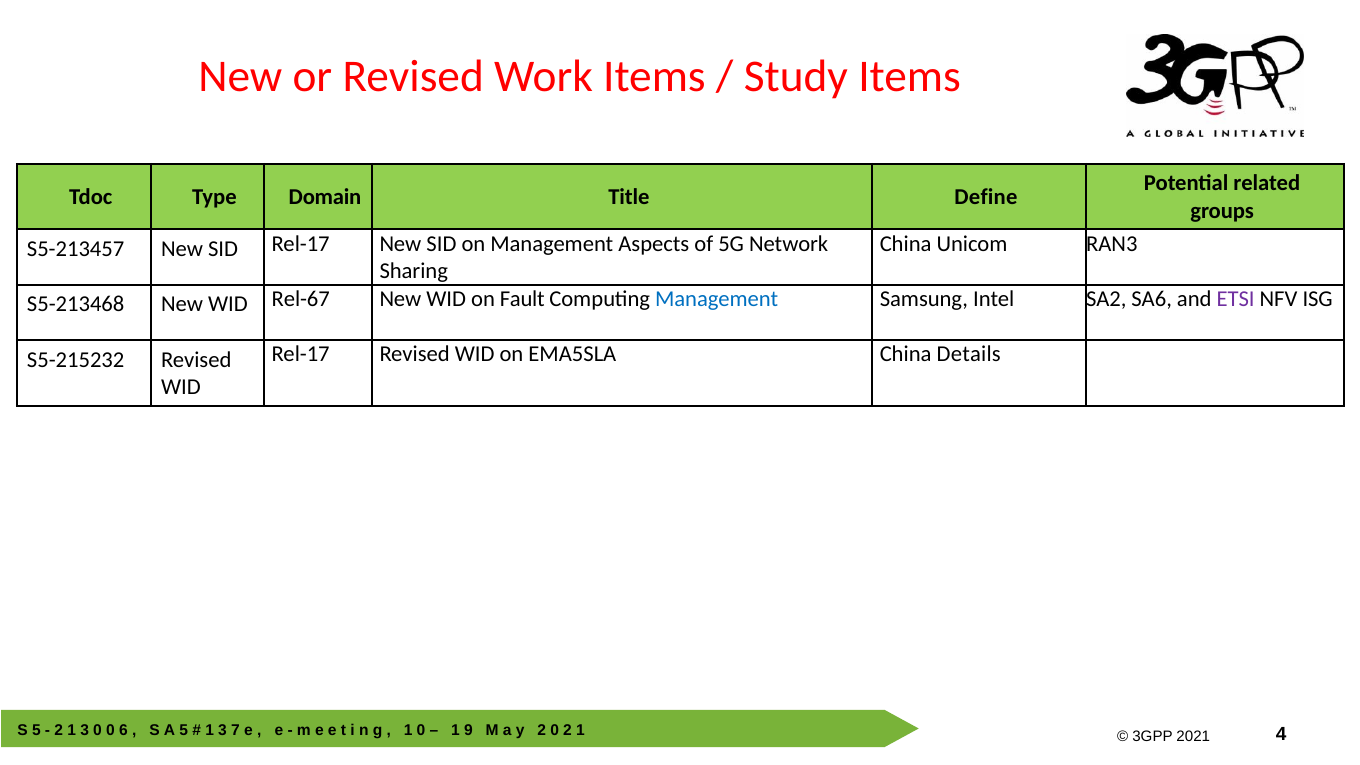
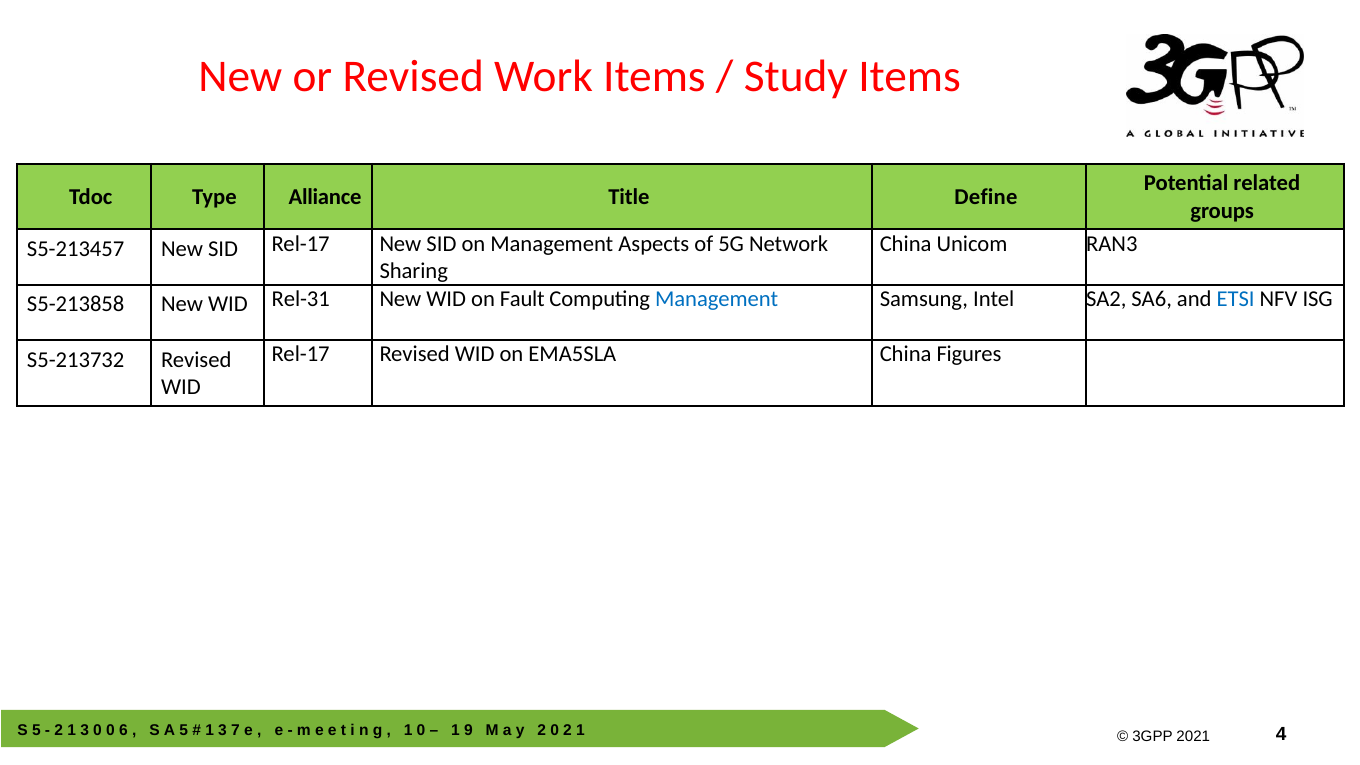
Domain: Domain -> Alliance
S5-213468: S5-213468 -> S5-213858
Rel-67: Rel-67 -> Rel-31
ETSI colour: purple -> blue
Details: Details -> Figures
S5-215232: S5-215232 -> S5-213732
